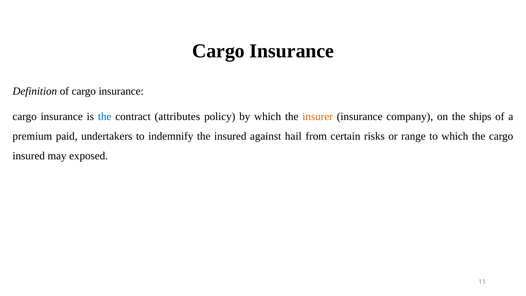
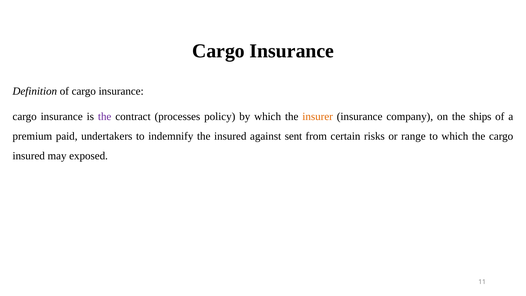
the at (105, 116) colour: blue -> purple
attributes: attributes -> processes
hail: hail -> sent
